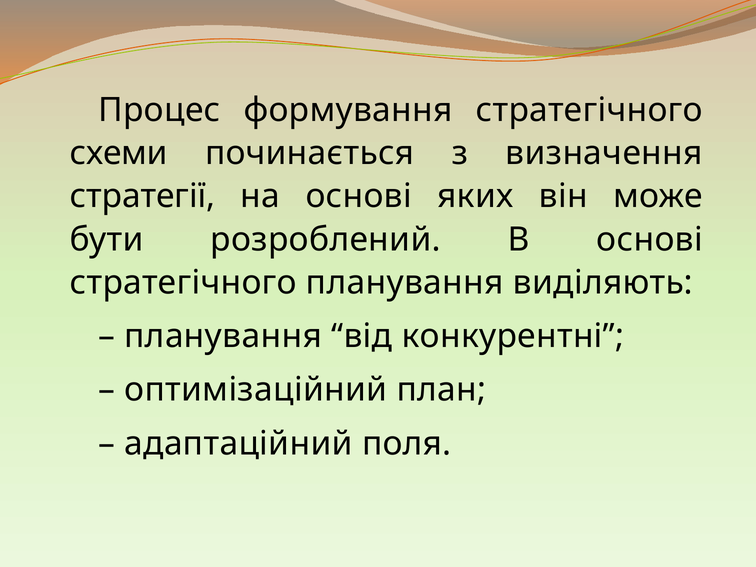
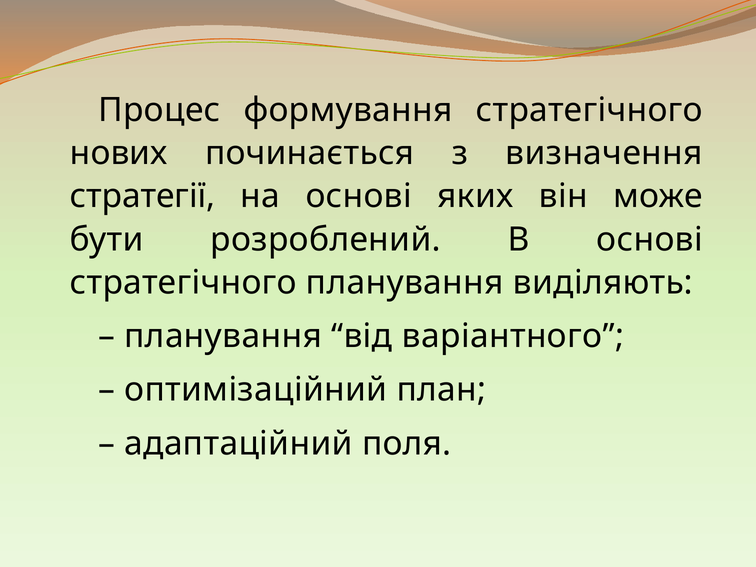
схеми: схеми -> нових
конкурентні: конкурентні -> варіантного
